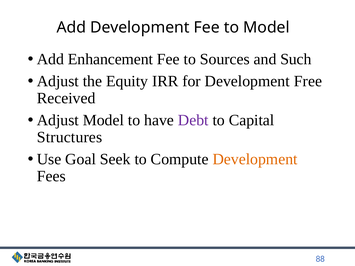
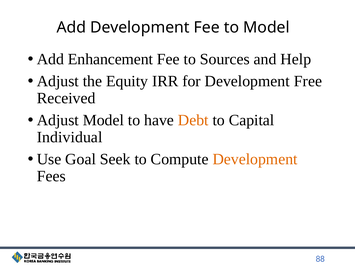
Such: Such -> Help
Debt colour: purple -> orange
Structures: Structures -> Individual
